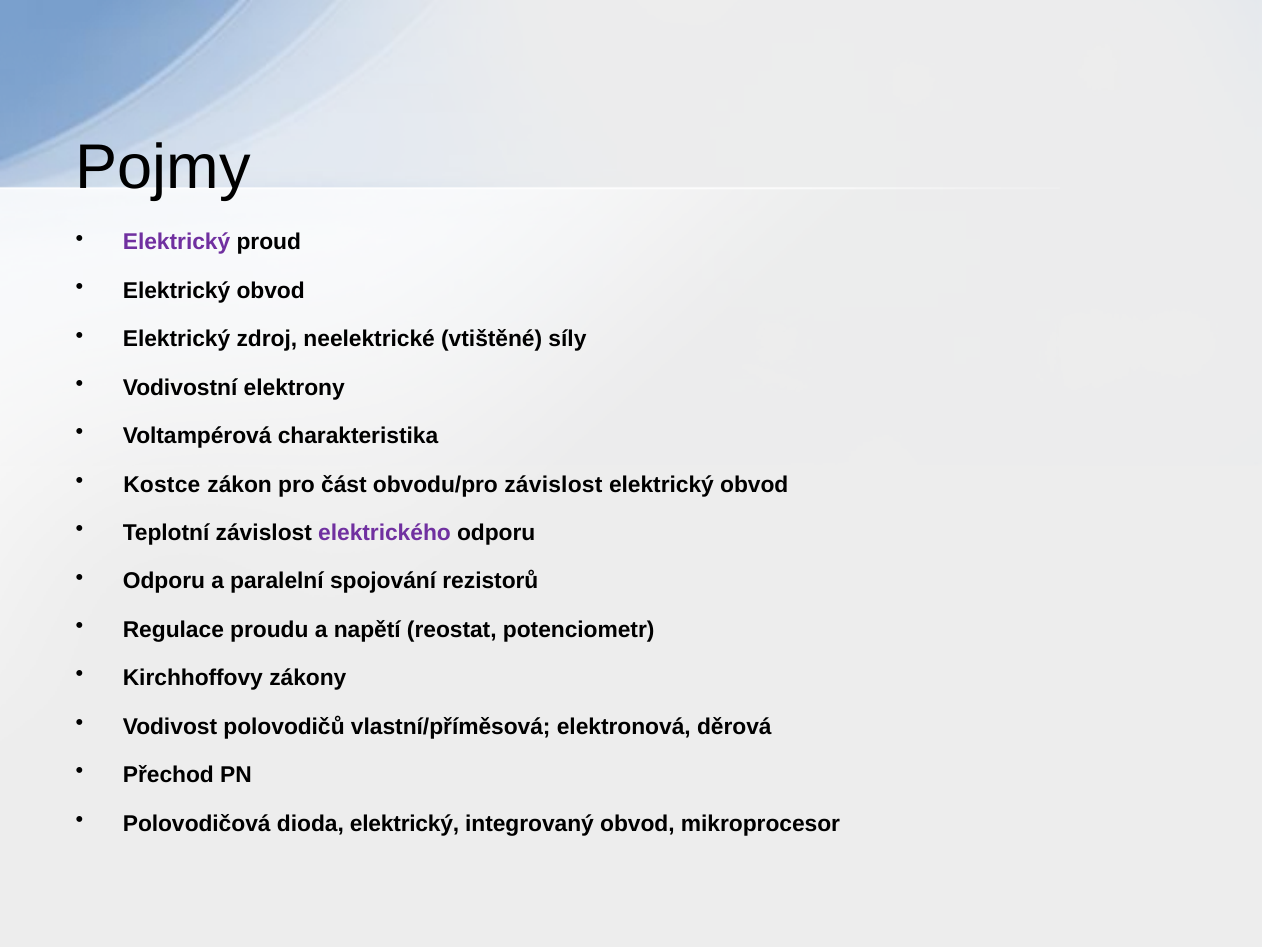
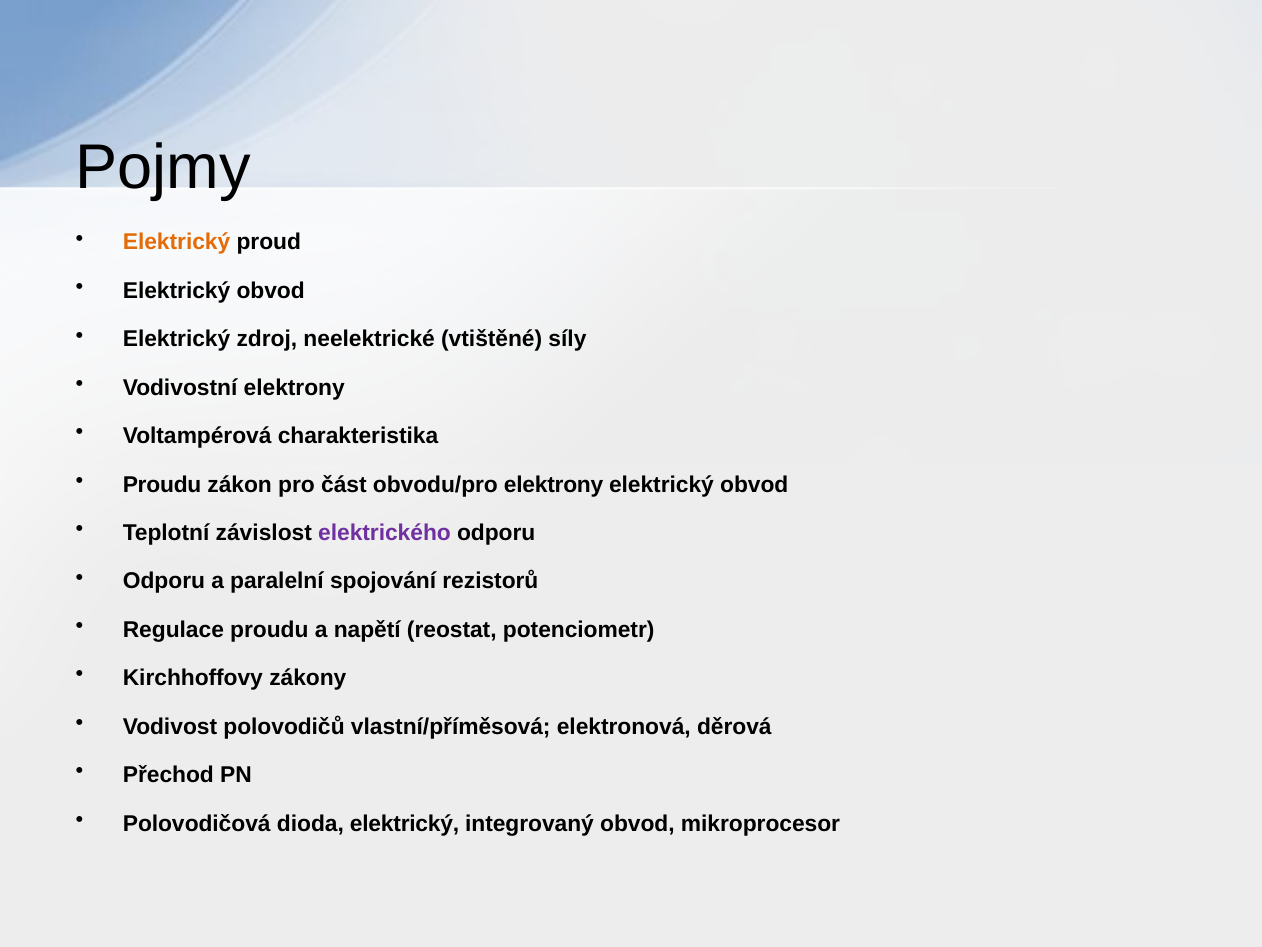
Elektrický at (177, 242) colour: purple -> orange
Kostce at (162, 484): Kostce -> Proudu
obvodu/pro závislost: závislost -> elektrony
